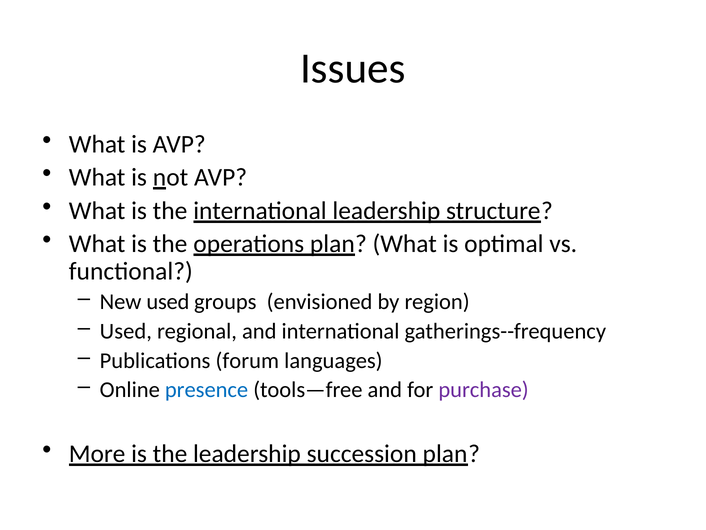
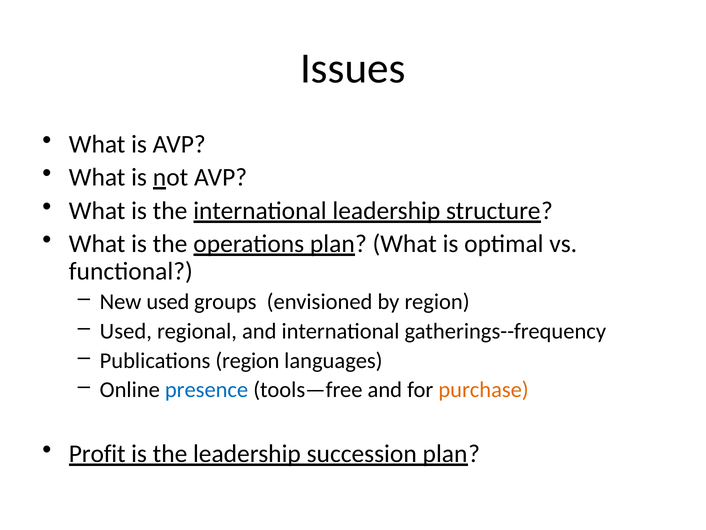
Publications forum: forum -> region
purchase colour: purple -> orange
More: More -> Profit
